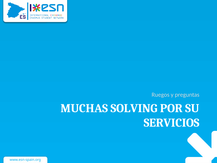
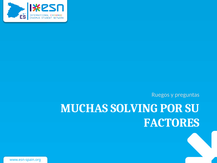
SERVICIOS: SERVICIOS -> FACTORES
